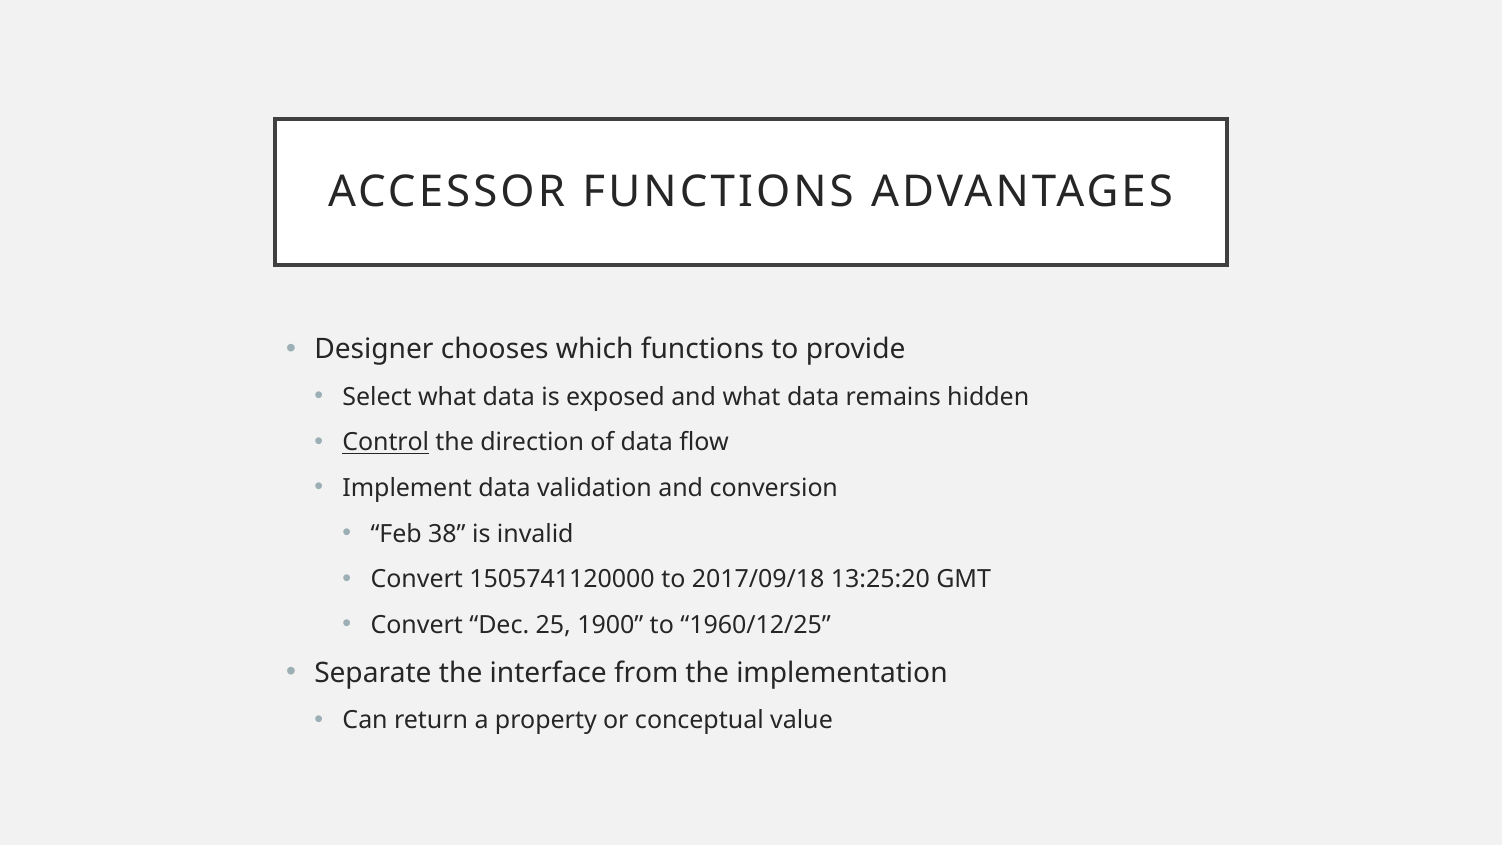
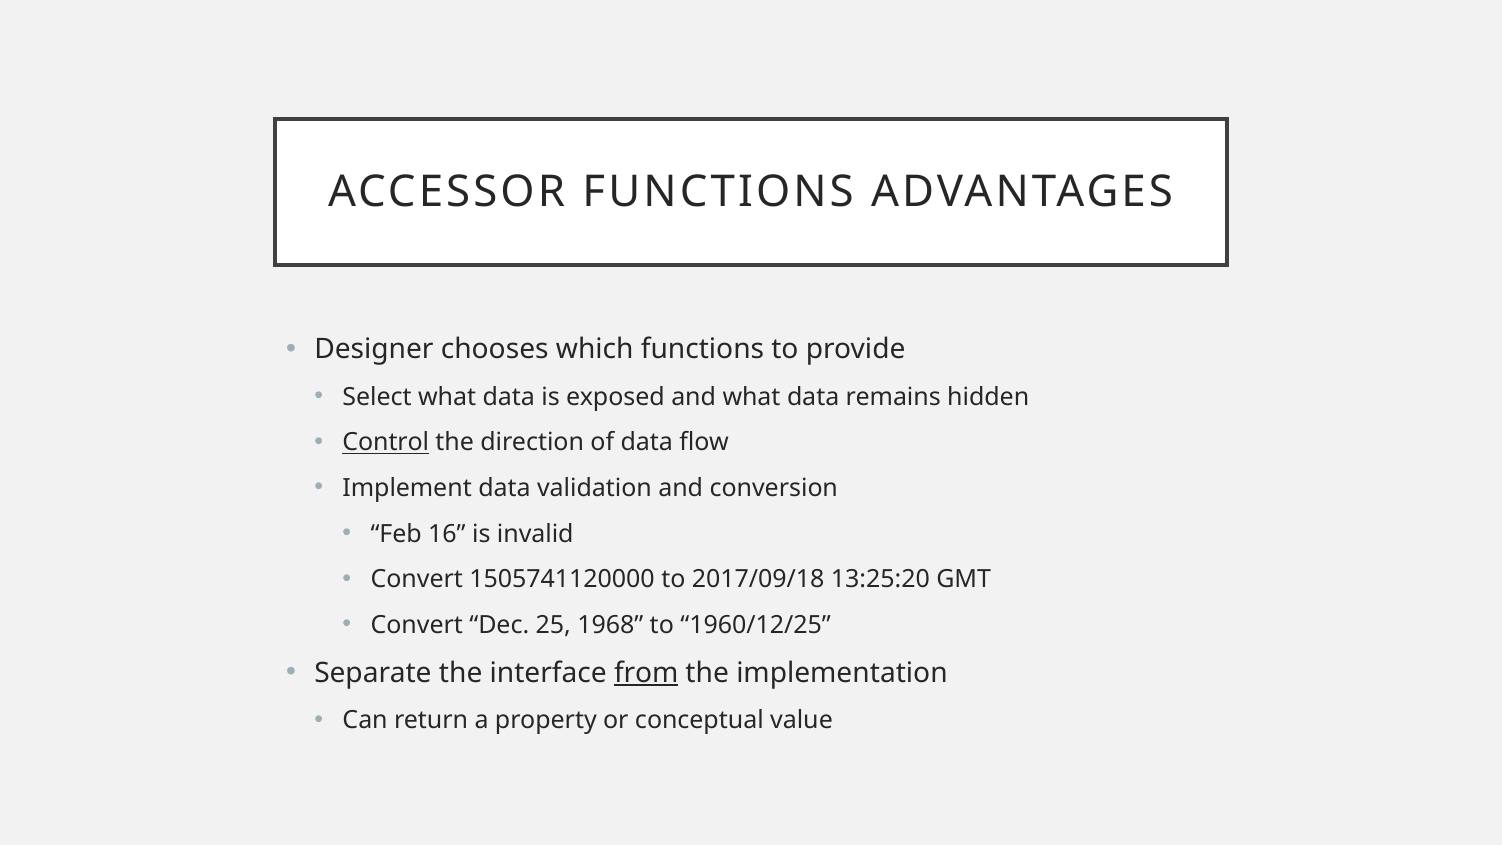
38: 38 -> 16
1900: 1900 -> 1968
from underline: none -> present
